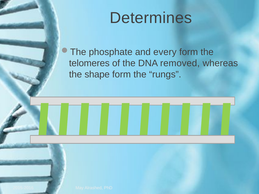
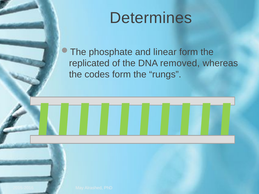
every: every -> linear
telomeres: telomeres -> replicated
shape: shape -> codes
